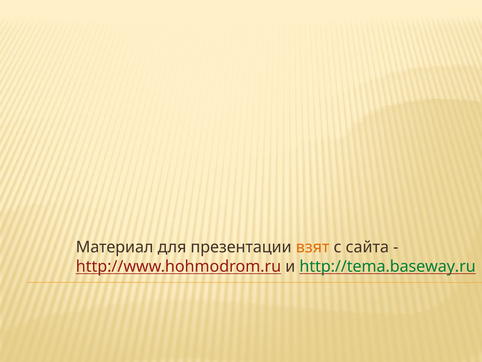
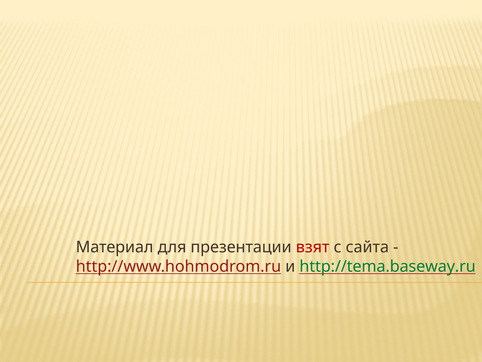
взят colour: orange -> red
